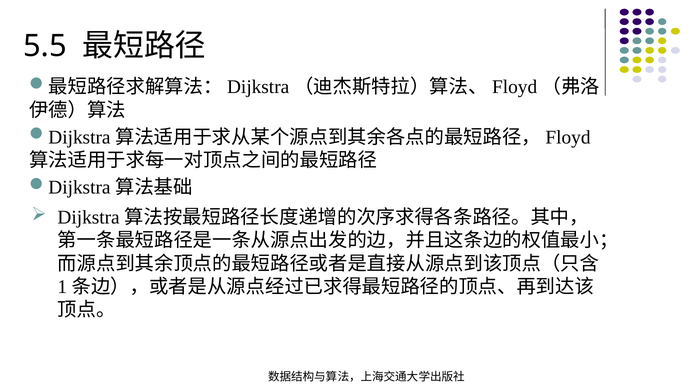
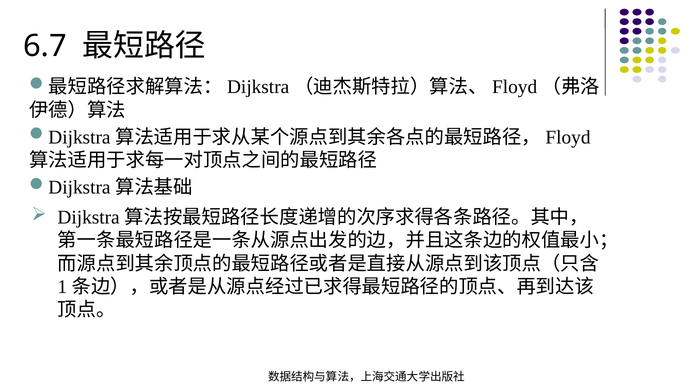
5.5: 5.5 -> 6.7
